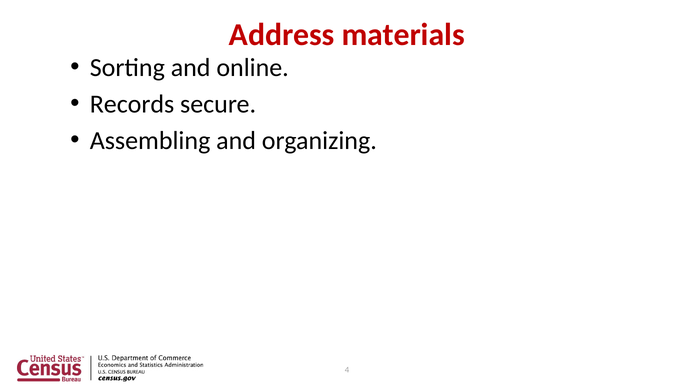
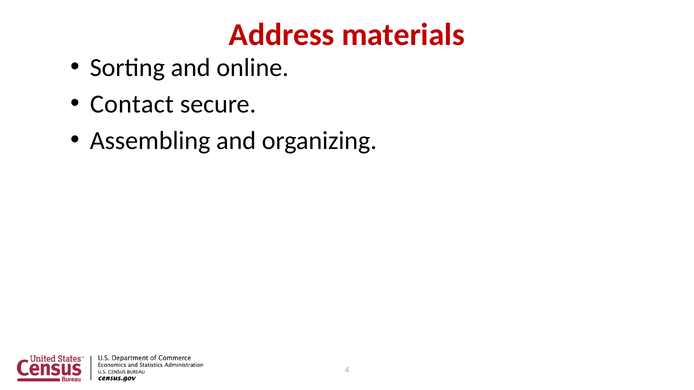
Records: Records -> Contact
